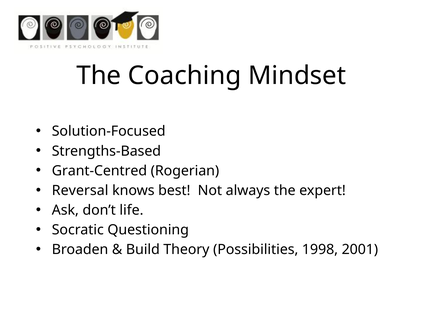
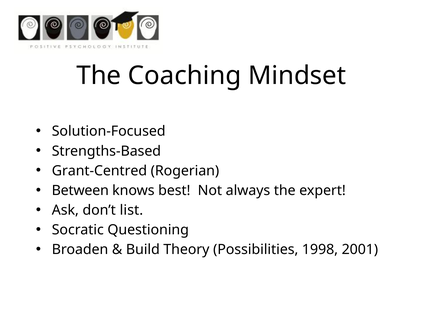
Reversal: Reversal -> Between
life: life -> list
